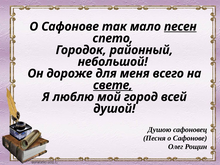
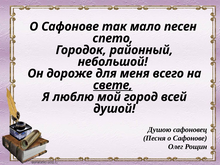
песен underline: present -> none
